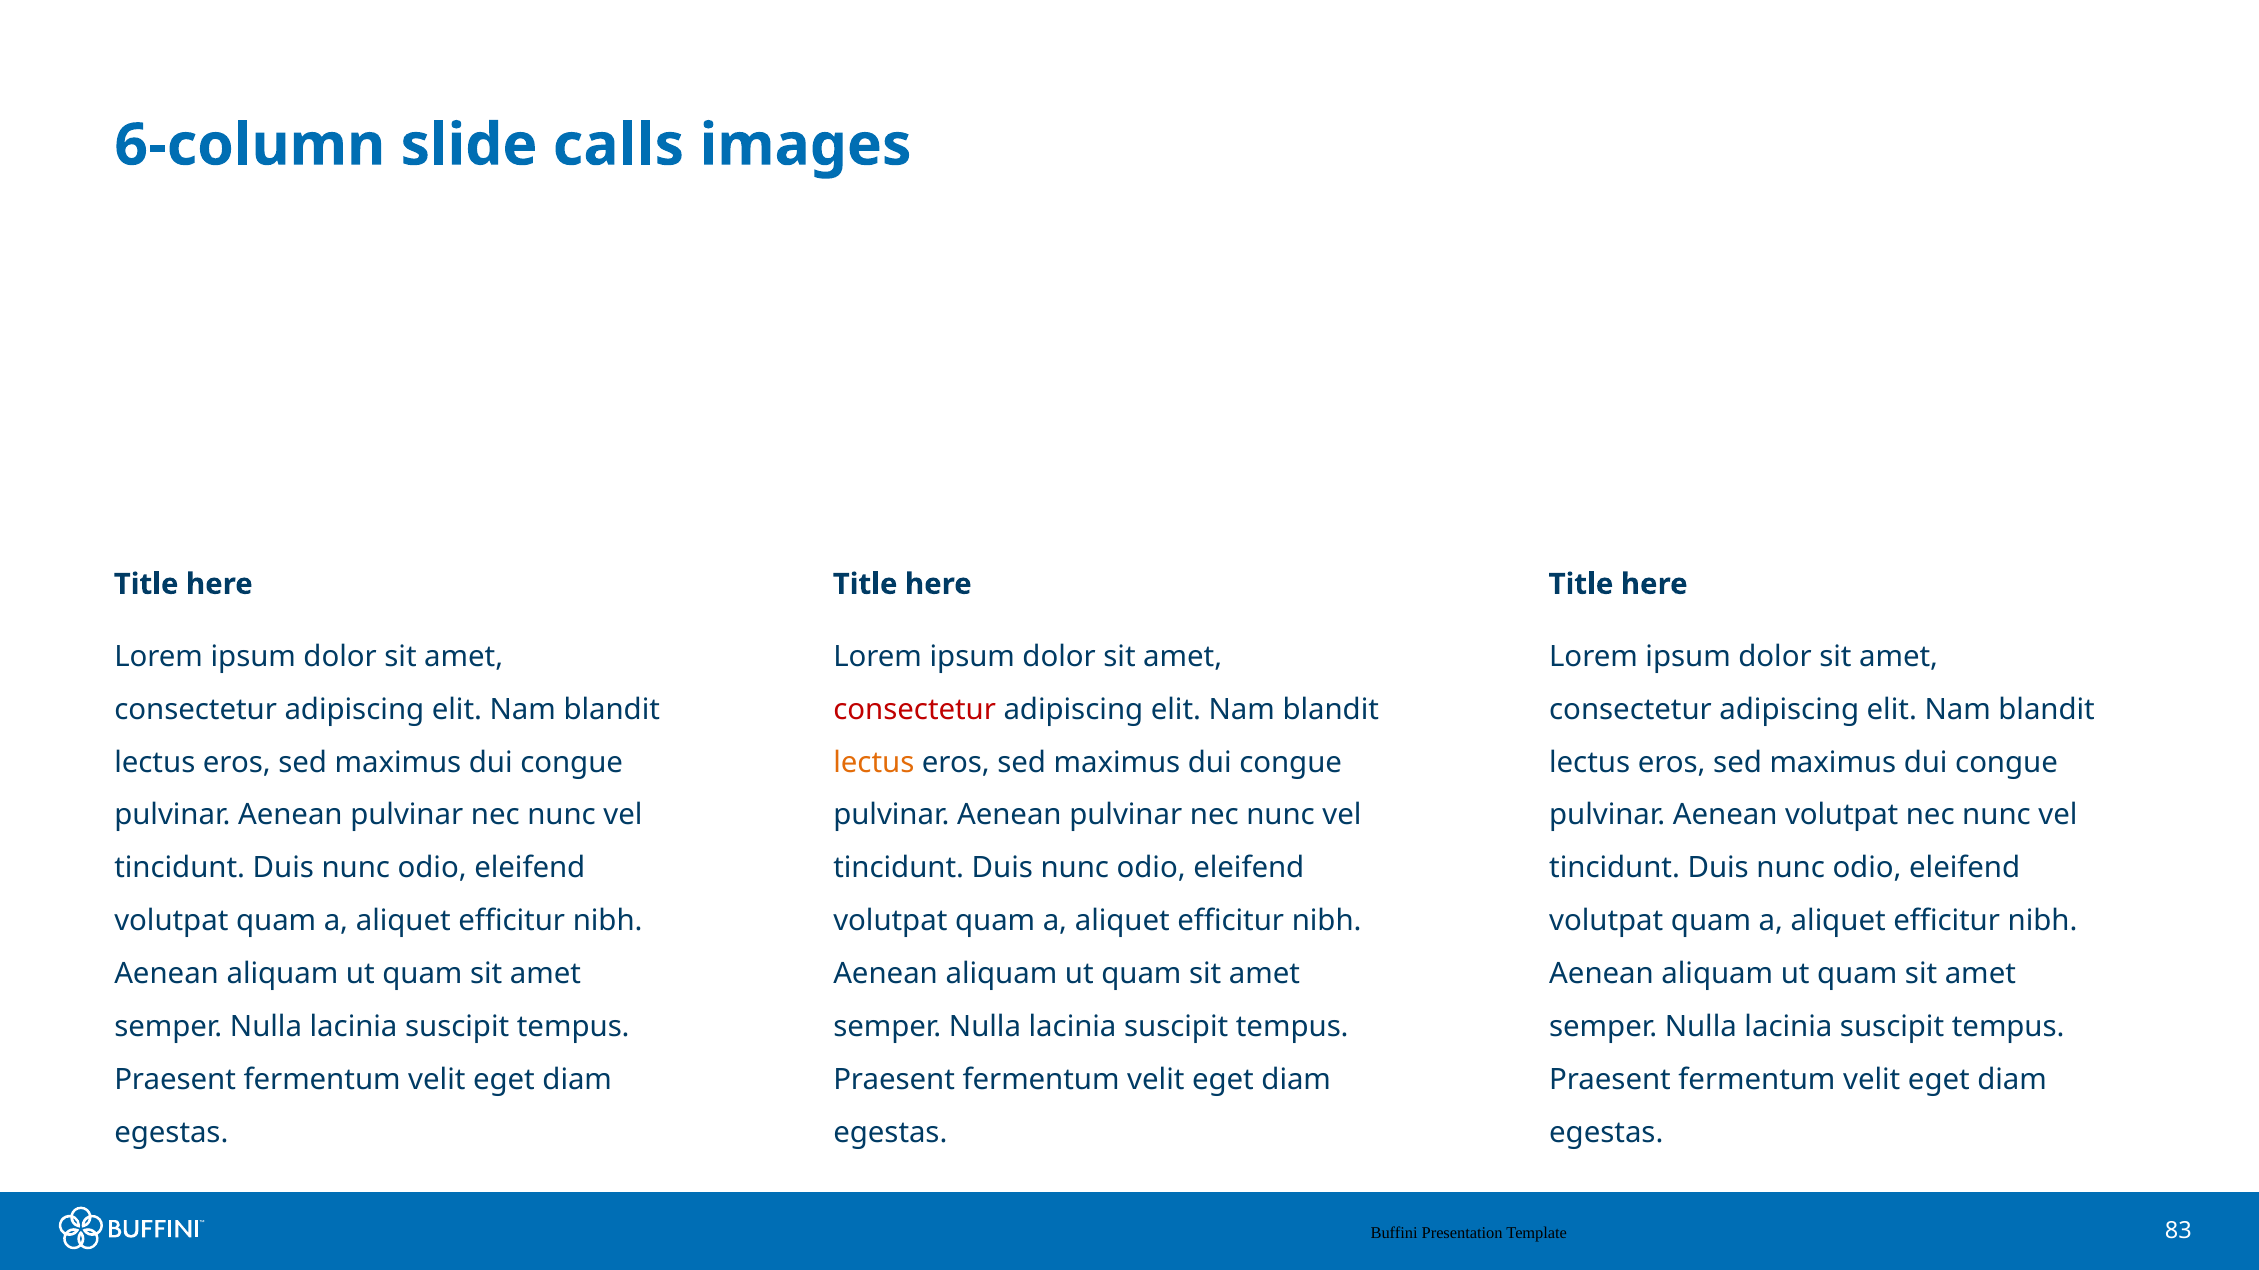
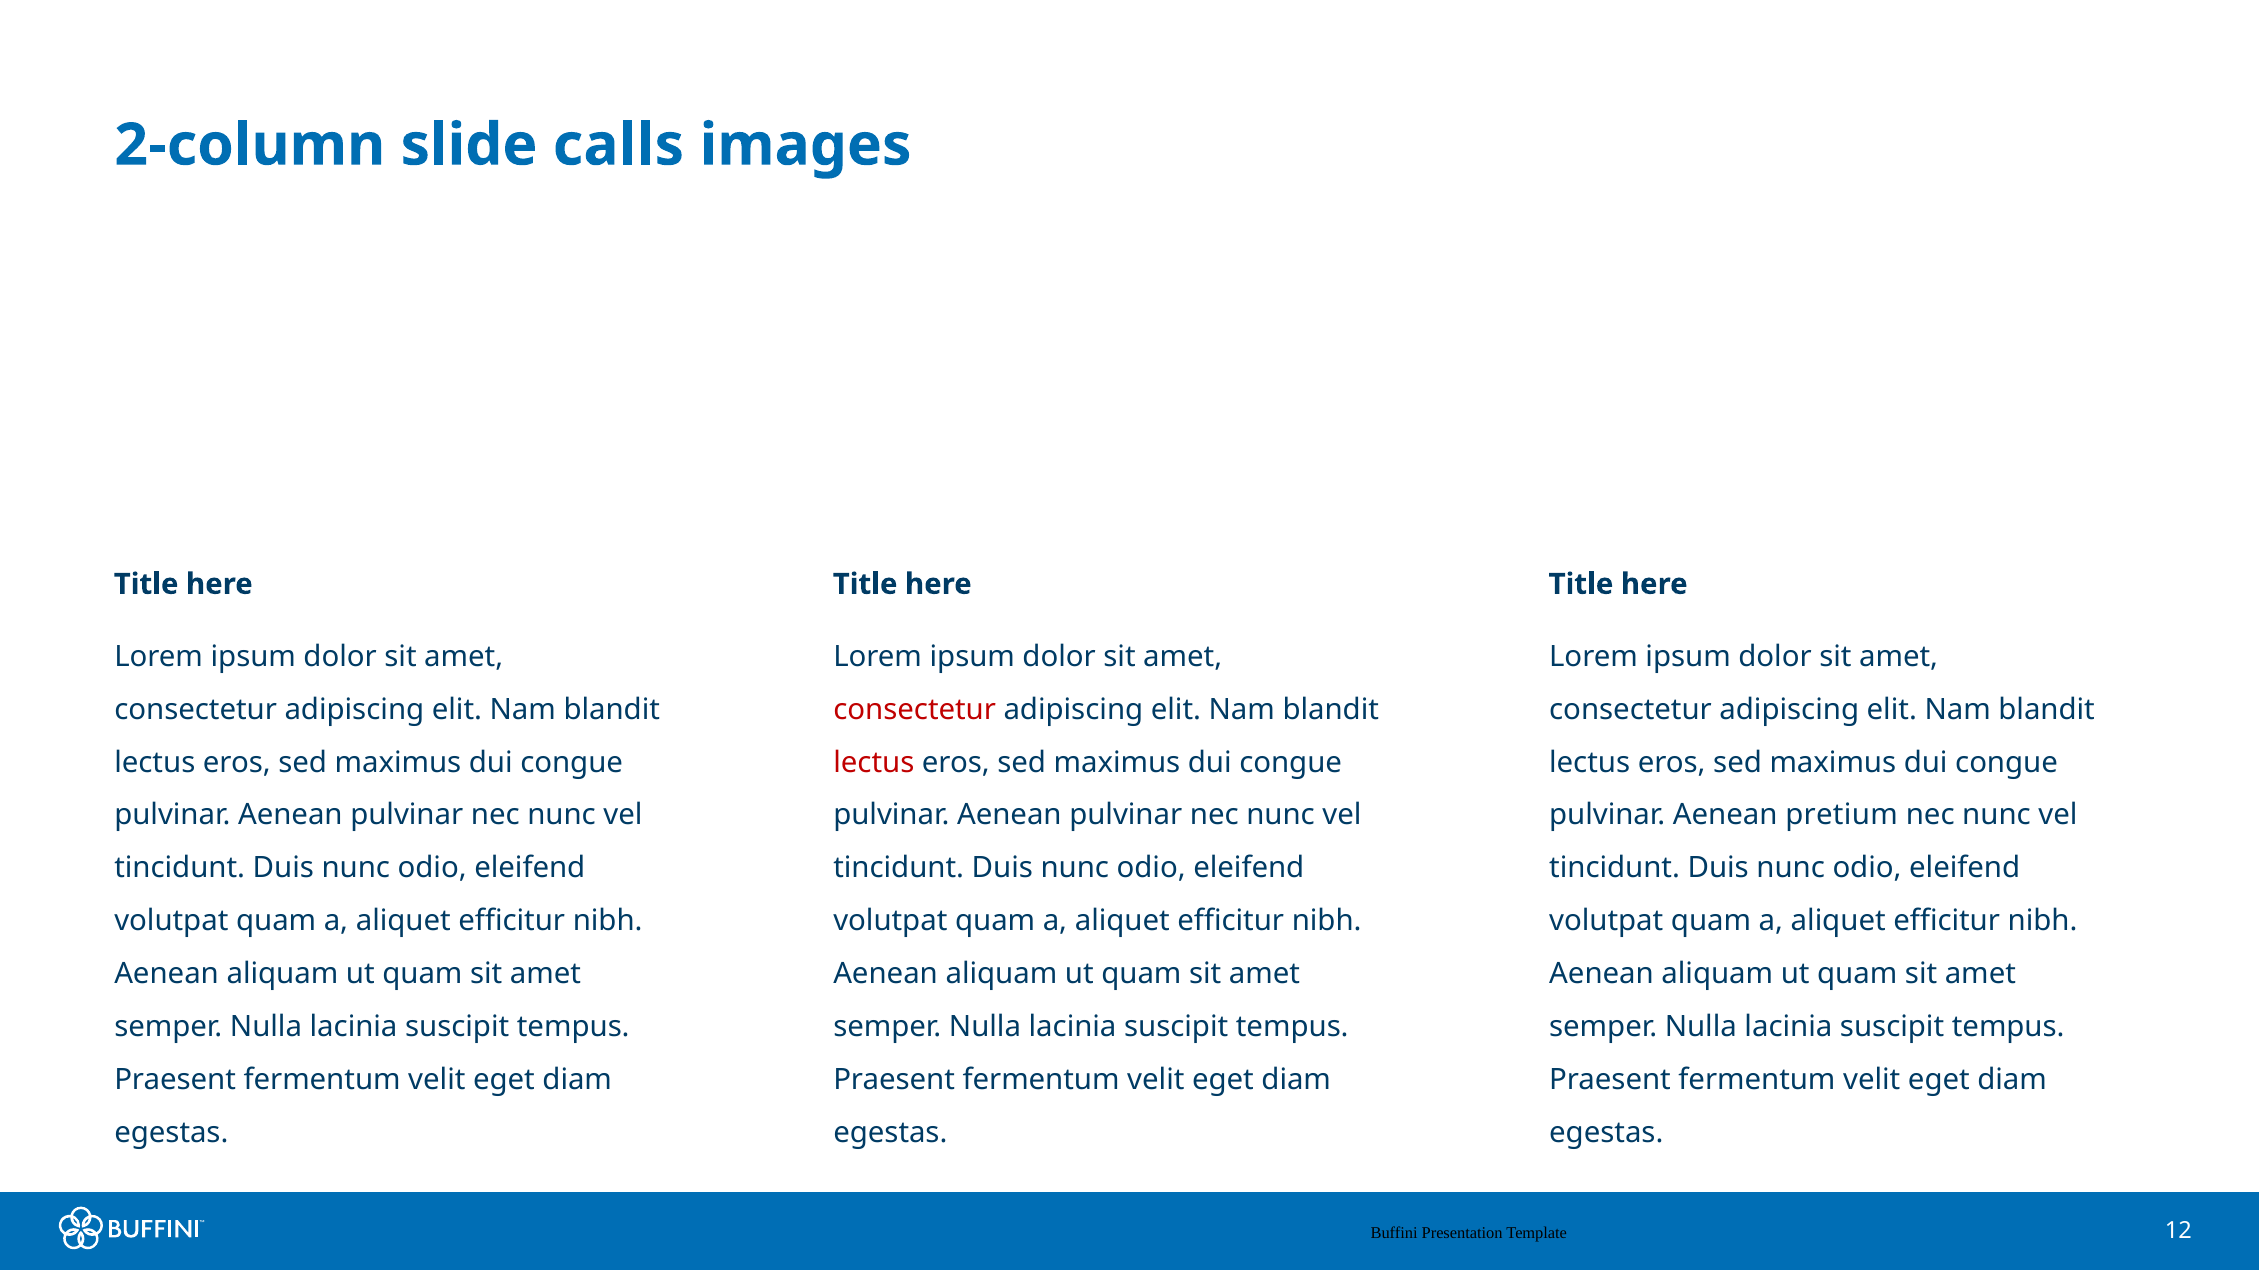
6-column: 6-column -> 2-column
lectus at (874, 763) colour: orange -> red
Aenean volutpat: volutpat -> pretium
83: 83 -> 12
